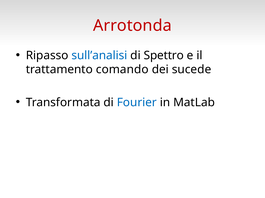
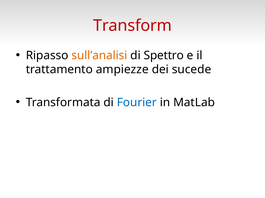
Arrotonda: Arrotonda -> Transform
sull’analisi colour: blue -> orange
comando: comando -> ampiezze
